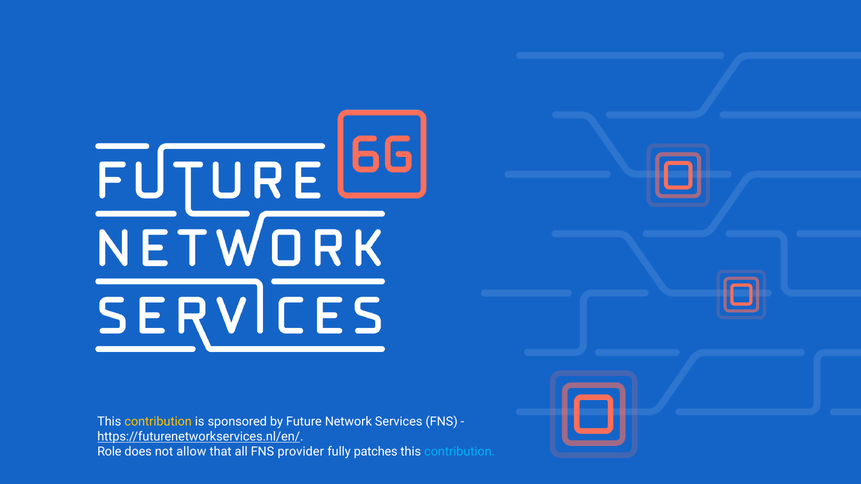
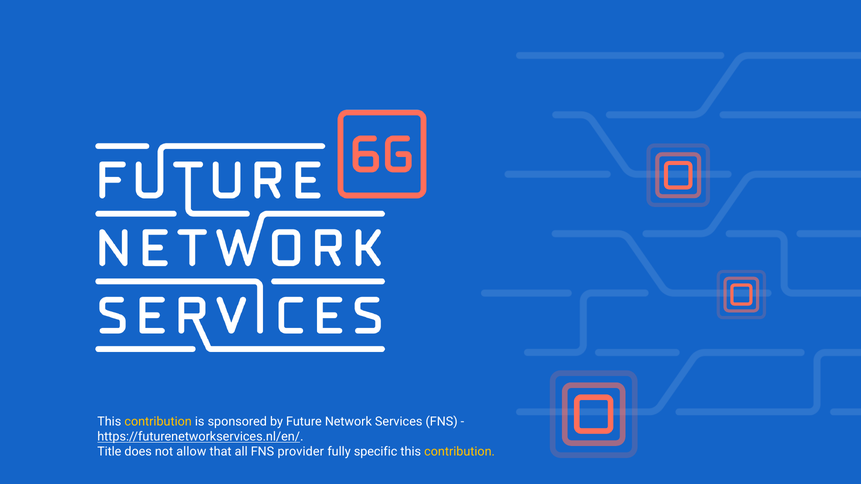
Role: Role -> Title
patches: patches -> specific
contribution at (460, 452) colour: light blue -> yellow
